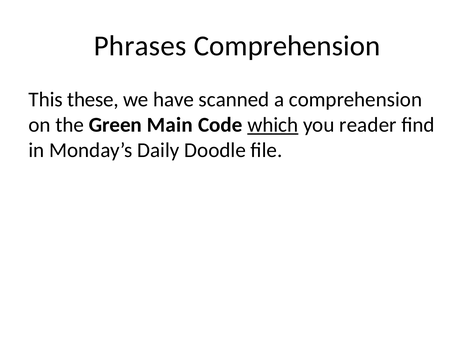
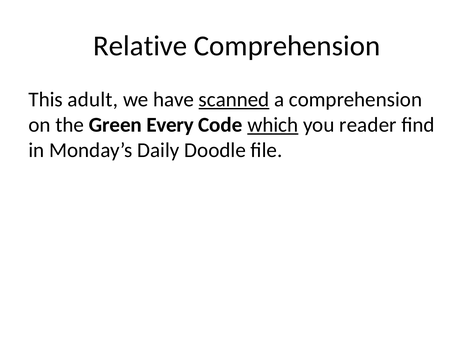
Phrases: Phrases -> Relative
these: these -> adult
scanned underline: none -> present
Main: Main -> Every
